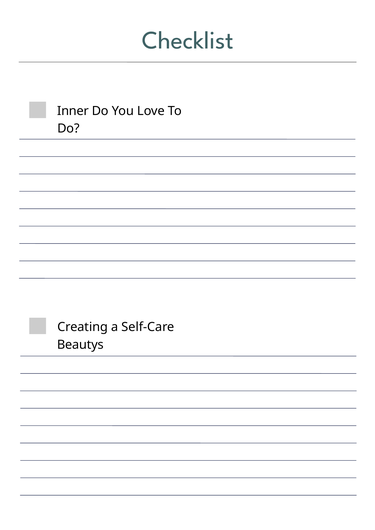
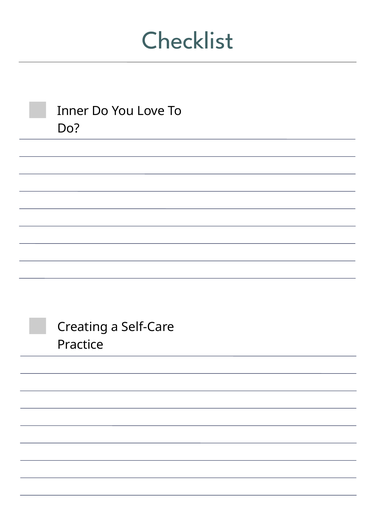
Beautys: Beautys -> Practice
